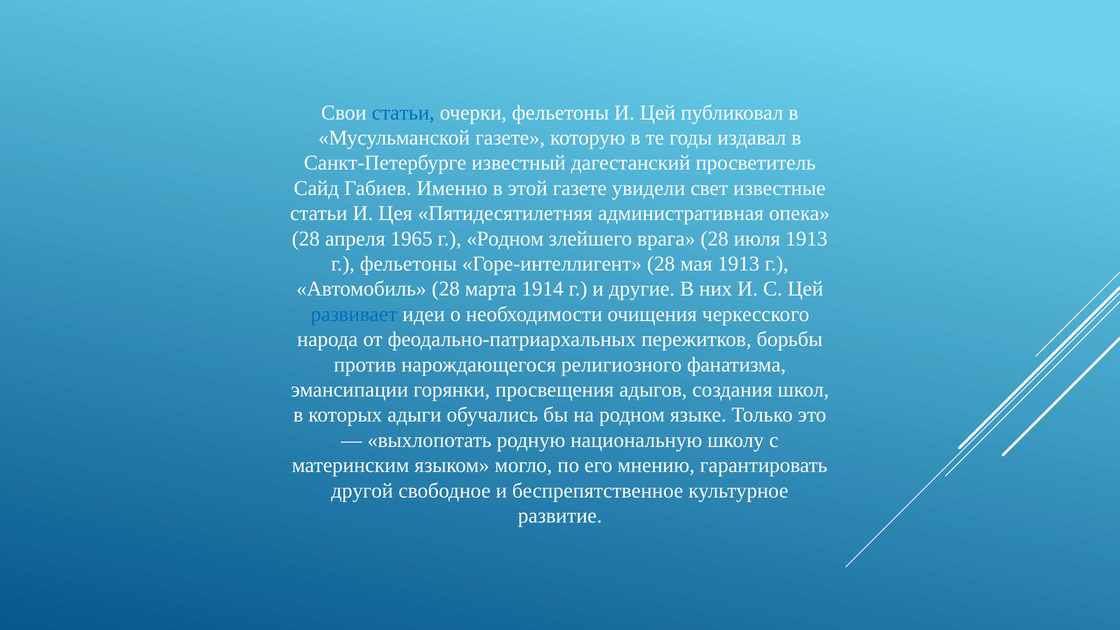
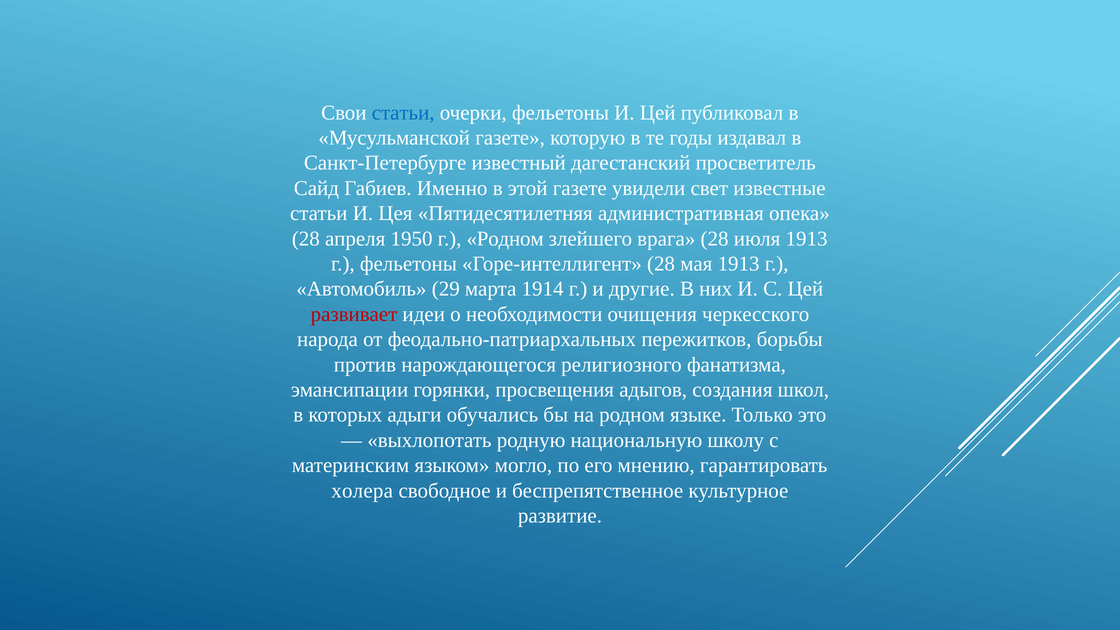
1965: 1965 -> 1950
Автомобиль 28: 28 -> 29
развивает colour: blue -> red
другой: другой -> холера
